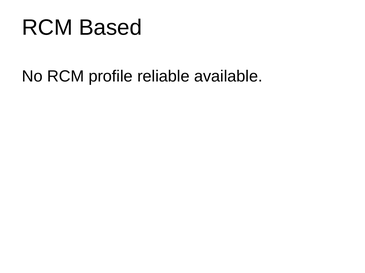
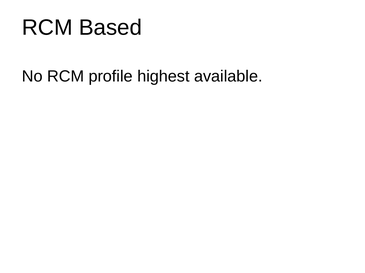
reliable: reliable -> highest
